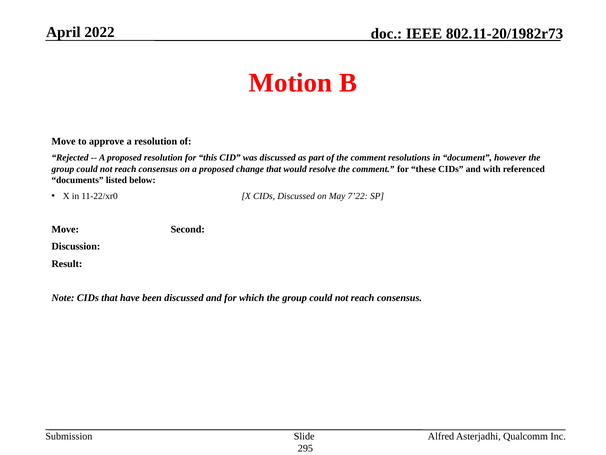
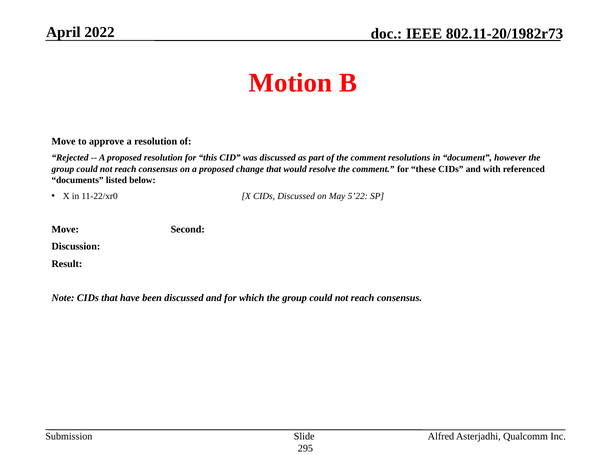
7’22: 7’22 -> 5’22
